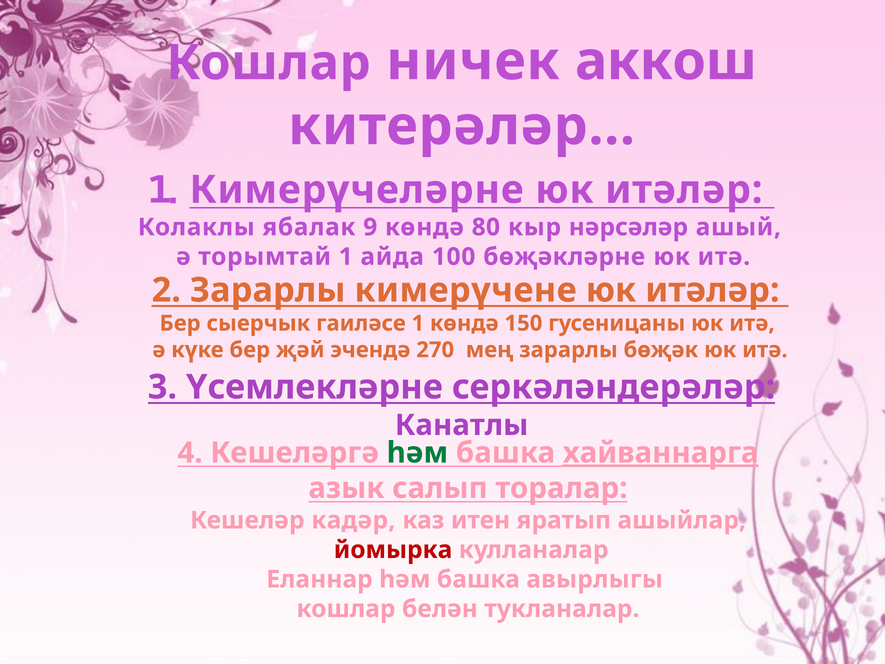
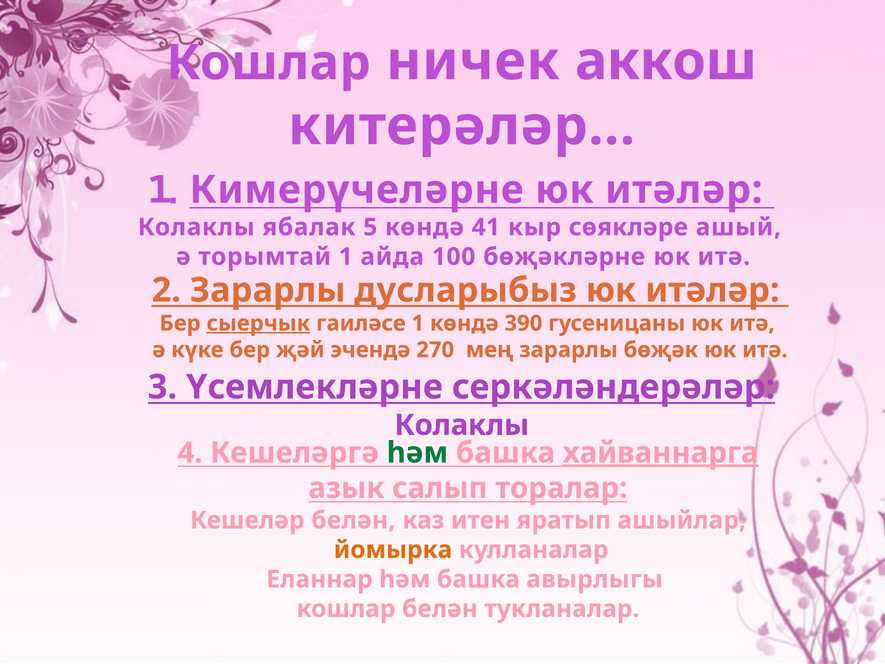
9: 9 -> 5
80: 80 -> 41
нәрсәләр: нәрсәләр -> сөякләре
кимерүчене: кимерүчене -> дусларыбыз
сыерчык underline: none -> present
150: 150 -> 390
Канатлы at (462, 425): Канатлы -> Колаклы
Кешеләр кадәр: кадәр -> белән
йомырка colour: red -> orange
